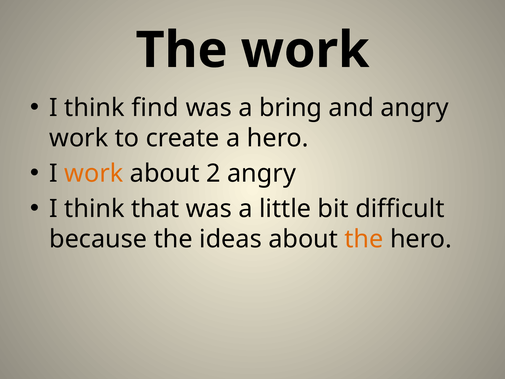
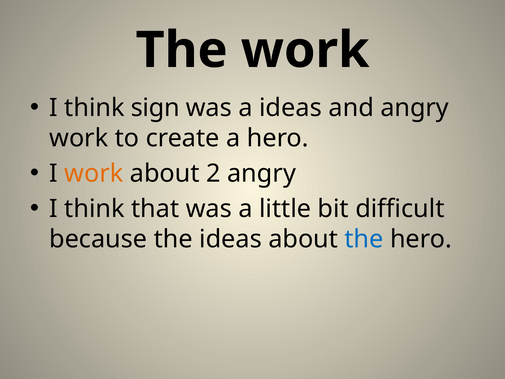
find: find -> sign
a bring: bring -> ideas
the at (364, 239) colour: orange -> blue
